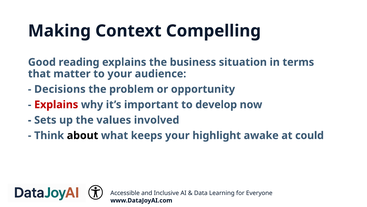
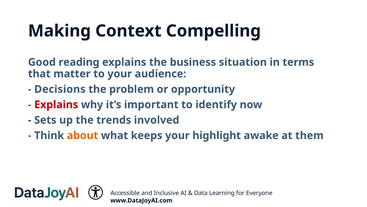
develop: develop -> identify
values: values -> trends
about colour: black -> orange
could: could -> them
